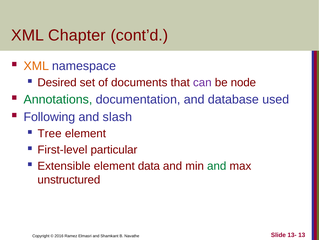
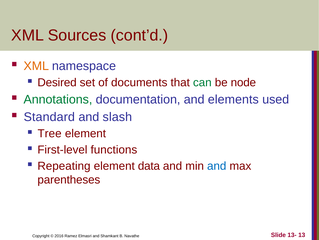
Chapter: Chapter -> Sources
can colour: purple -> green
database: database -> elements
Following: Following -> Standard
particular: particular -> functions
Extensible: Extensible -> Repeating
and at (217, 165) colour: green -> blue
unstructured: unstructured -> parentheses
